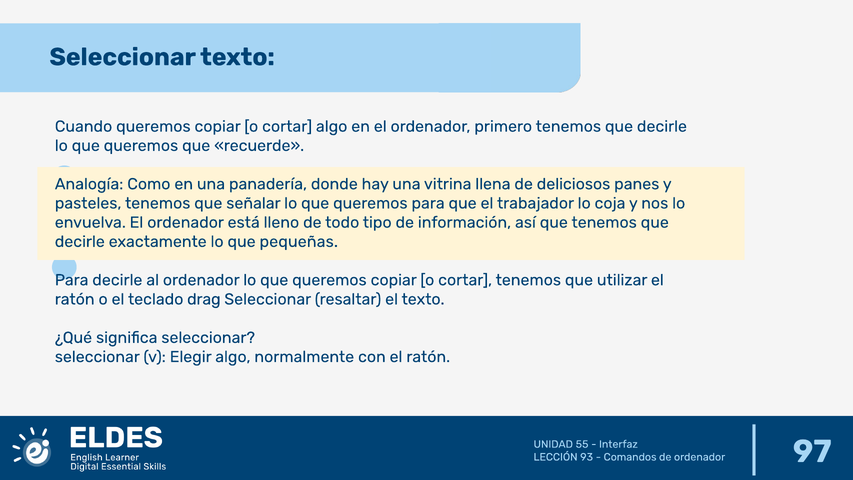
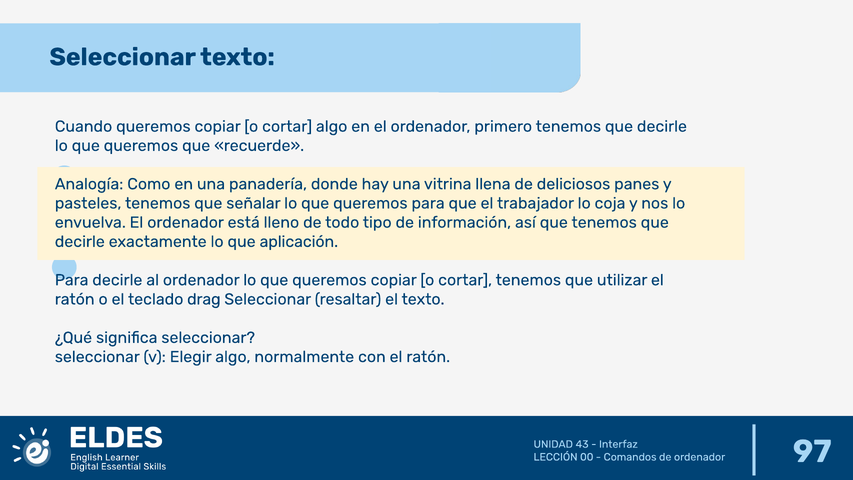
pequeñas: pequeñas -> aplicación
55: 55 -> 43
93: 93 -> 00
